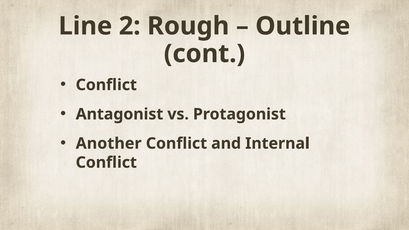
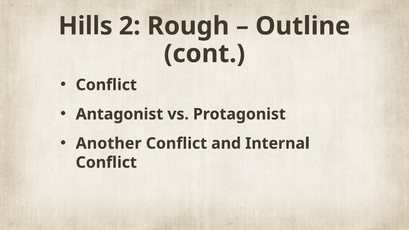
Line: Line -> Hills
